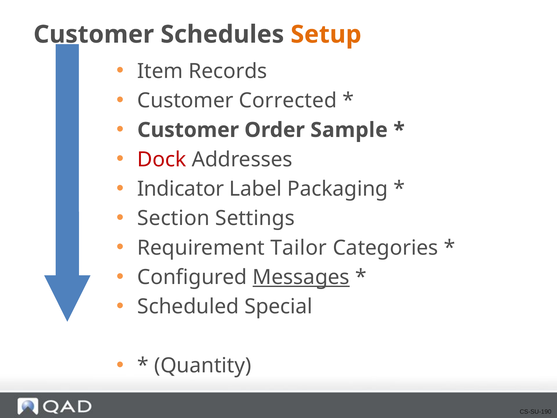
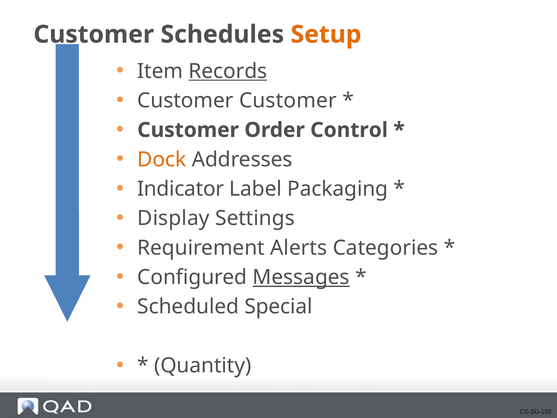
Records underline: none -> present
Customer Corrected: Corrected -> Customer
Sample: Sample -> Control
Dock colour: red -> orange
Section: Section -> Display
Tailor: Tailor -> Alerts
